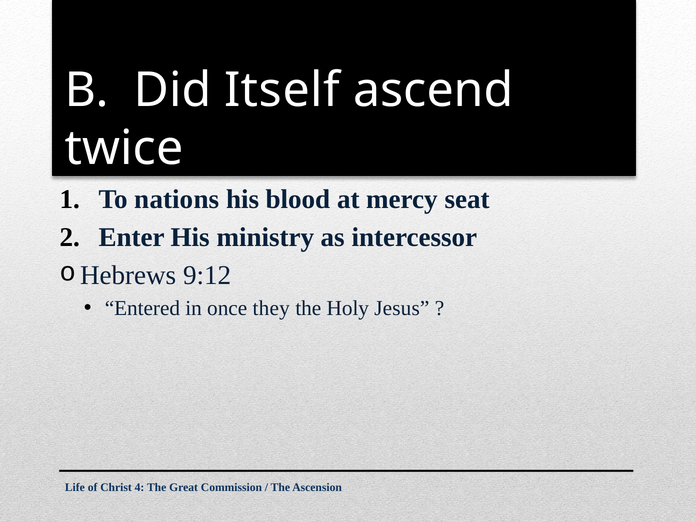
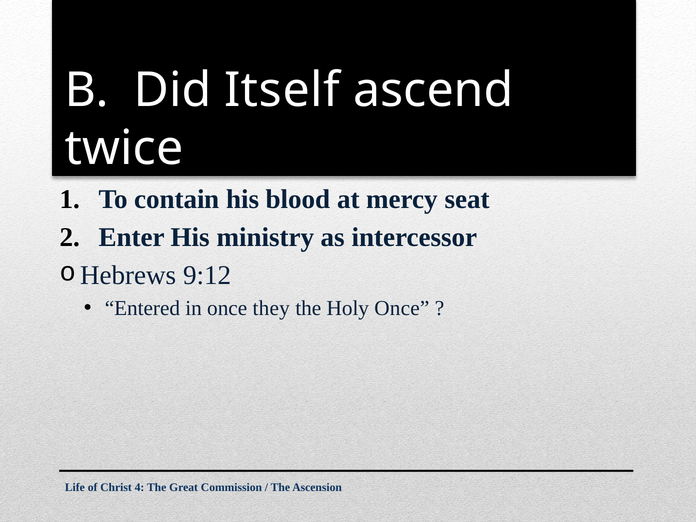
nations: nations -> contain
Holy Jesus: Jesus -> Once
